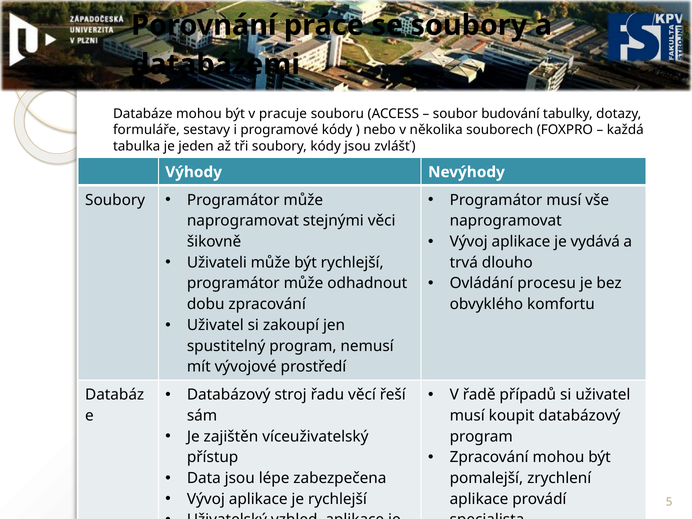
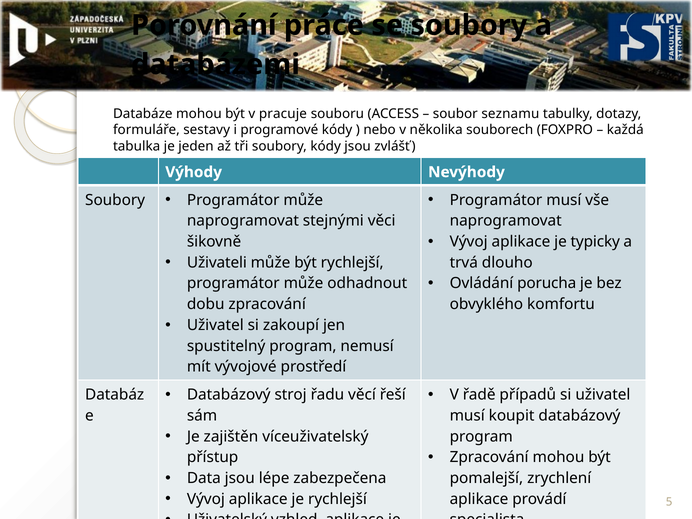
budování: budování -> seznamu
vydává: vydává -> typicky
procesu: procesu -> porucha
